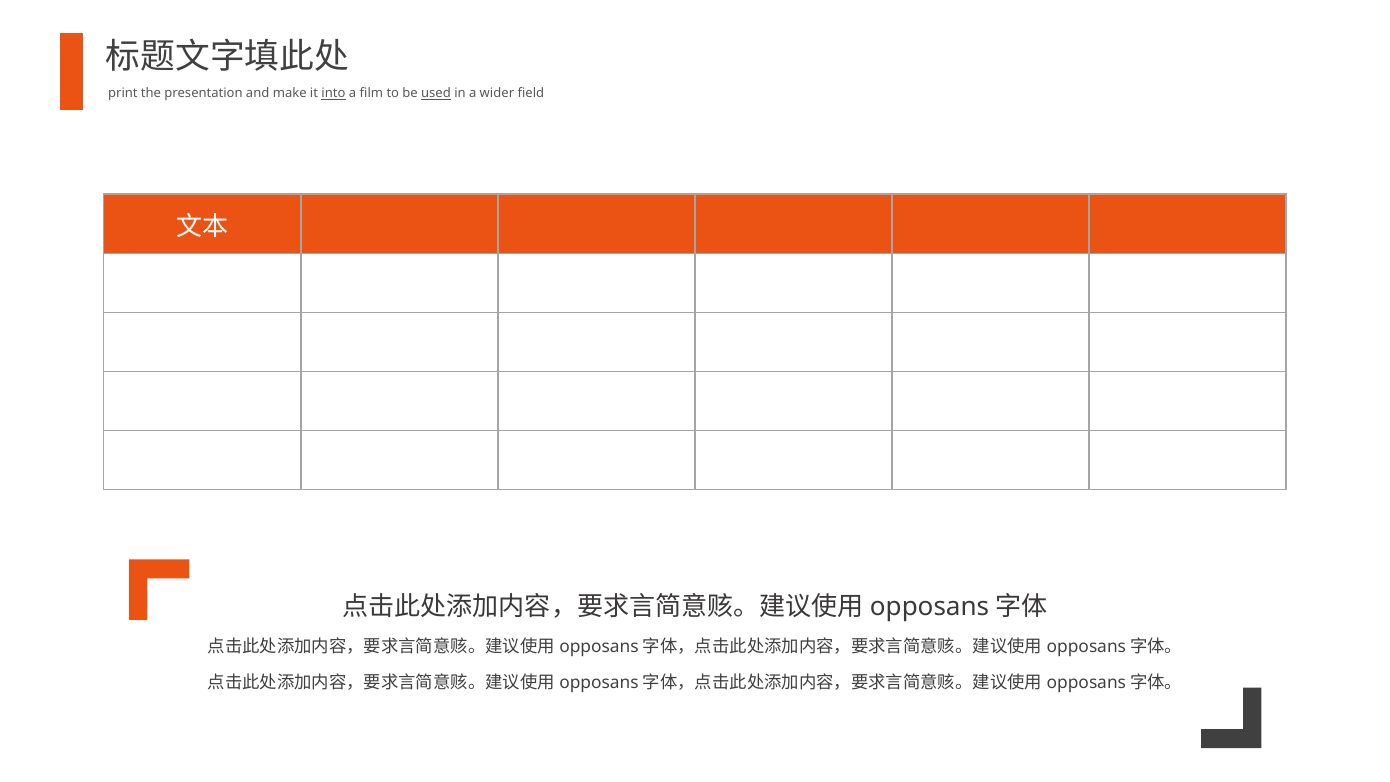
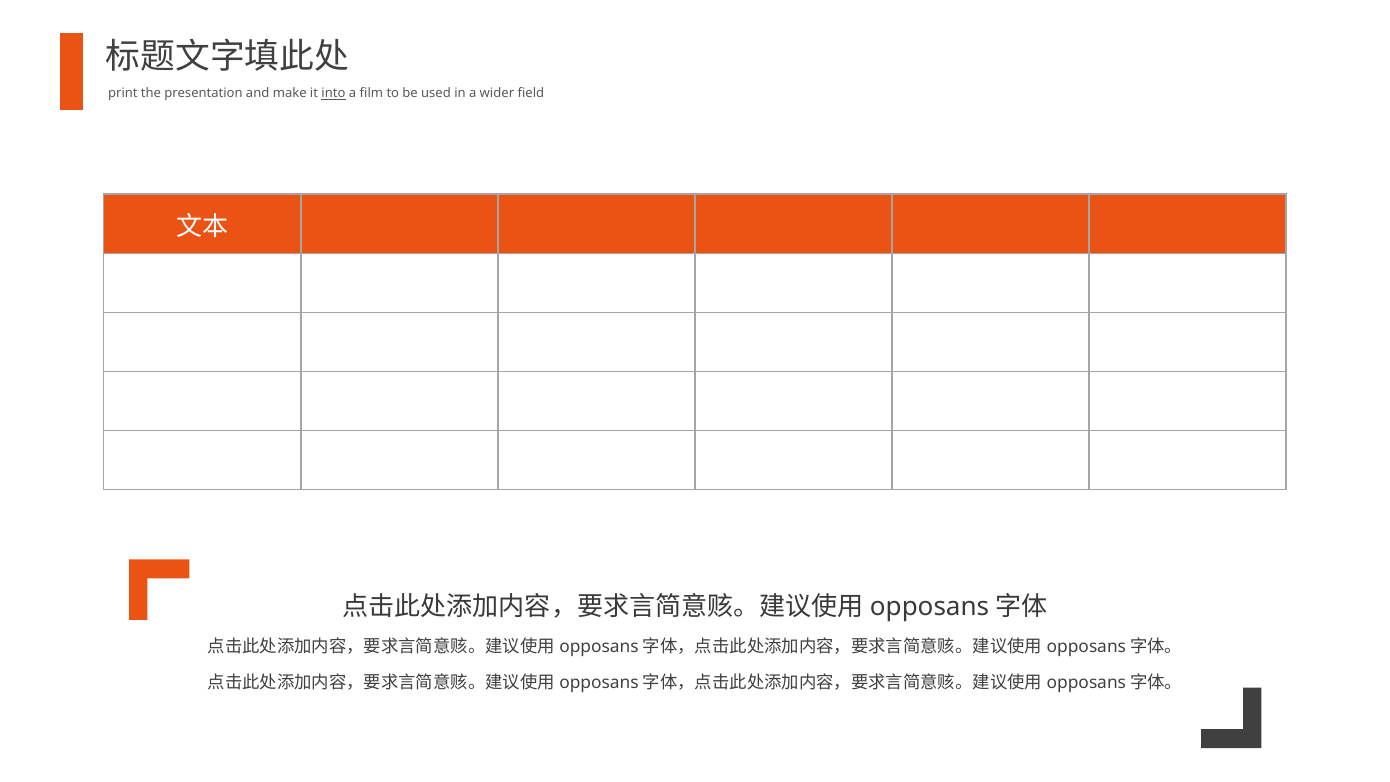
used underline: present -> none
